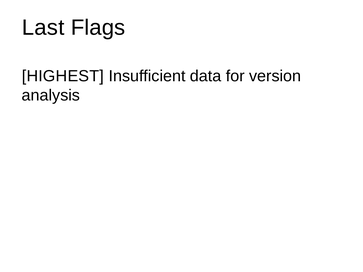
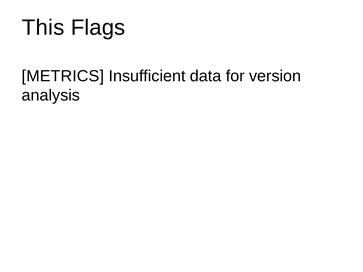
Last: Last -> This
HIGHEST: HIGHEST -> METRICS
